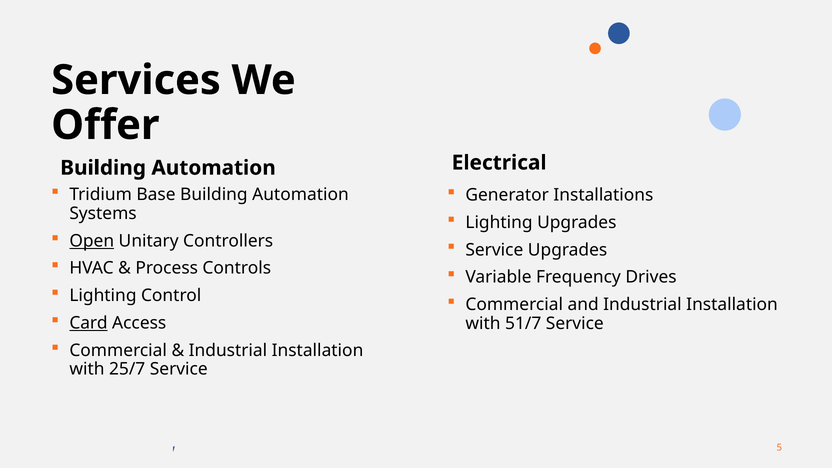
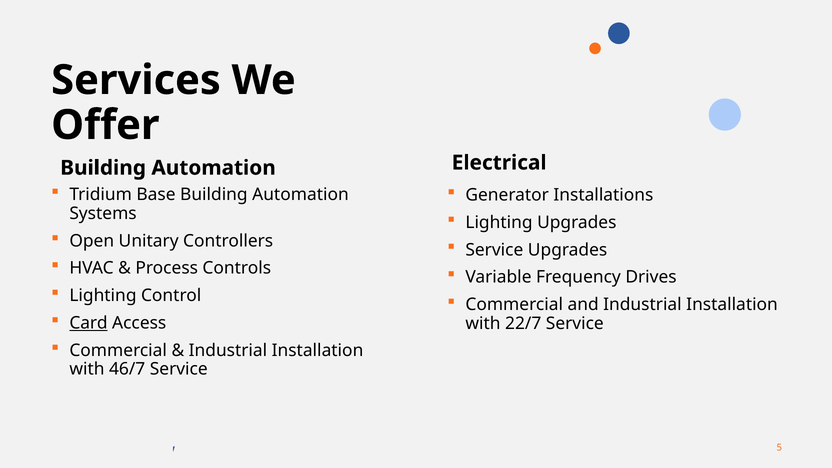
Open underline: present -> none
51/7: 51/7 -> 22/7
25/7: 25/7 -> 46/7
